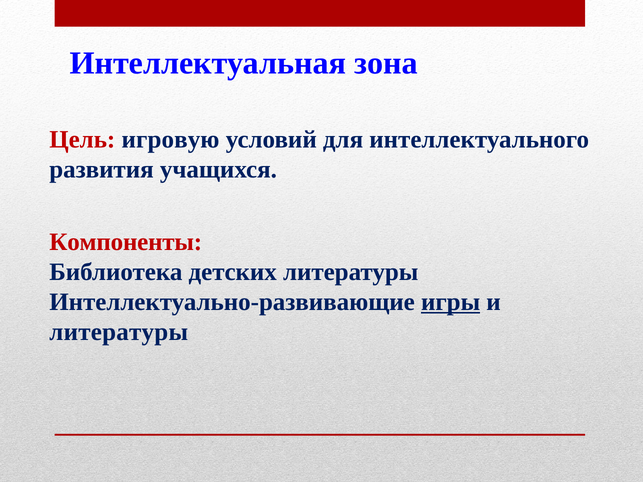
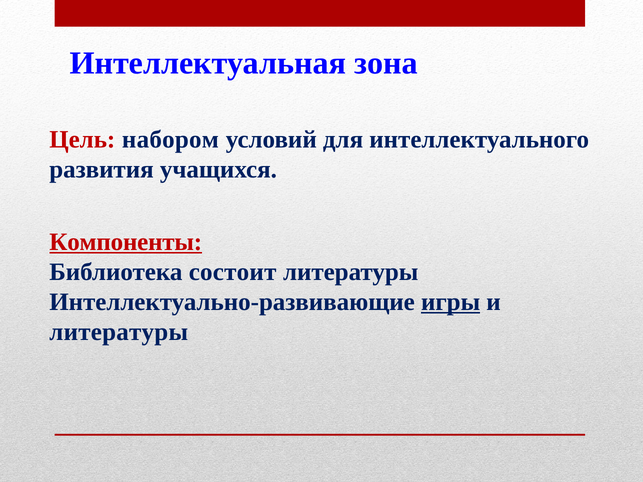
игровую: игровую -> набором
Компоненты underline: none -> present
детских: детских -> состоит
